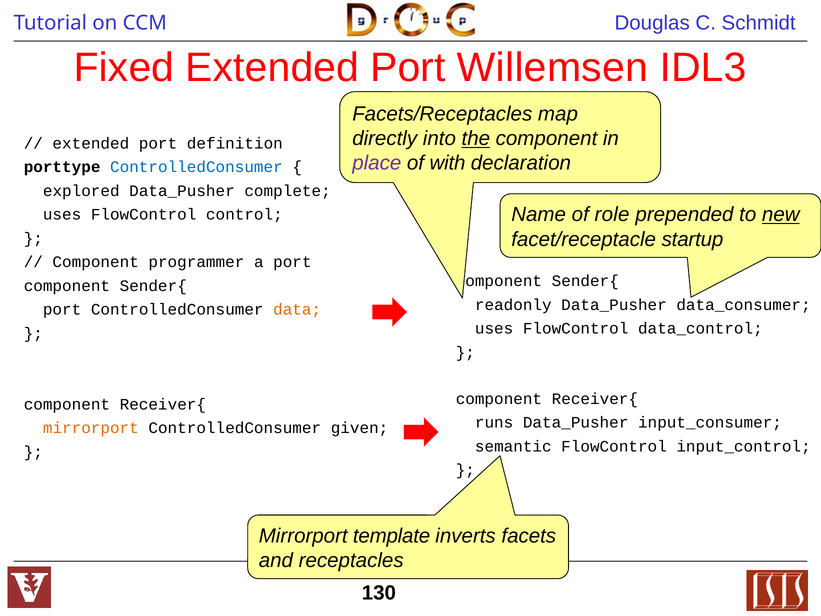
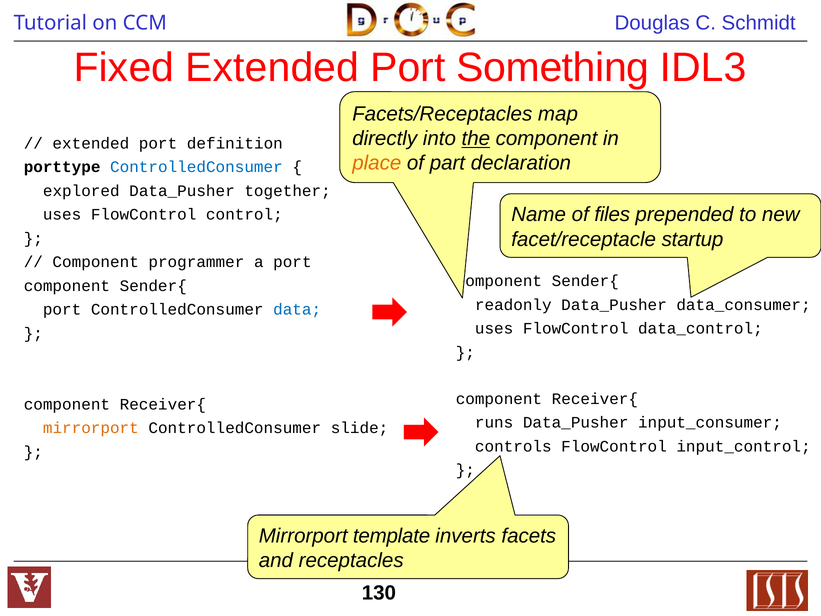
Willemsen: Willemsen -> Something
place colour: purple -> orange
with: with -> part
complete: complete -> together
role: role -> files
new underline: present -> none
data colour: orange -> blue
given: given -> slide
semantic: semantic -> controls
